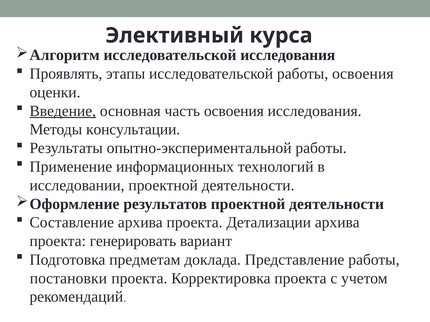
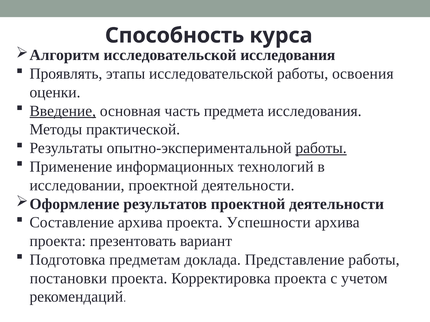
Элективный: Элективный -> Способность
часть освоения: освоения -> предмета
консультации: консультации -> практической
работы at (321, 148) underline: none -> present
Детализации: Детализации -> Успешности
генерировать: генерировать -> презентовать
